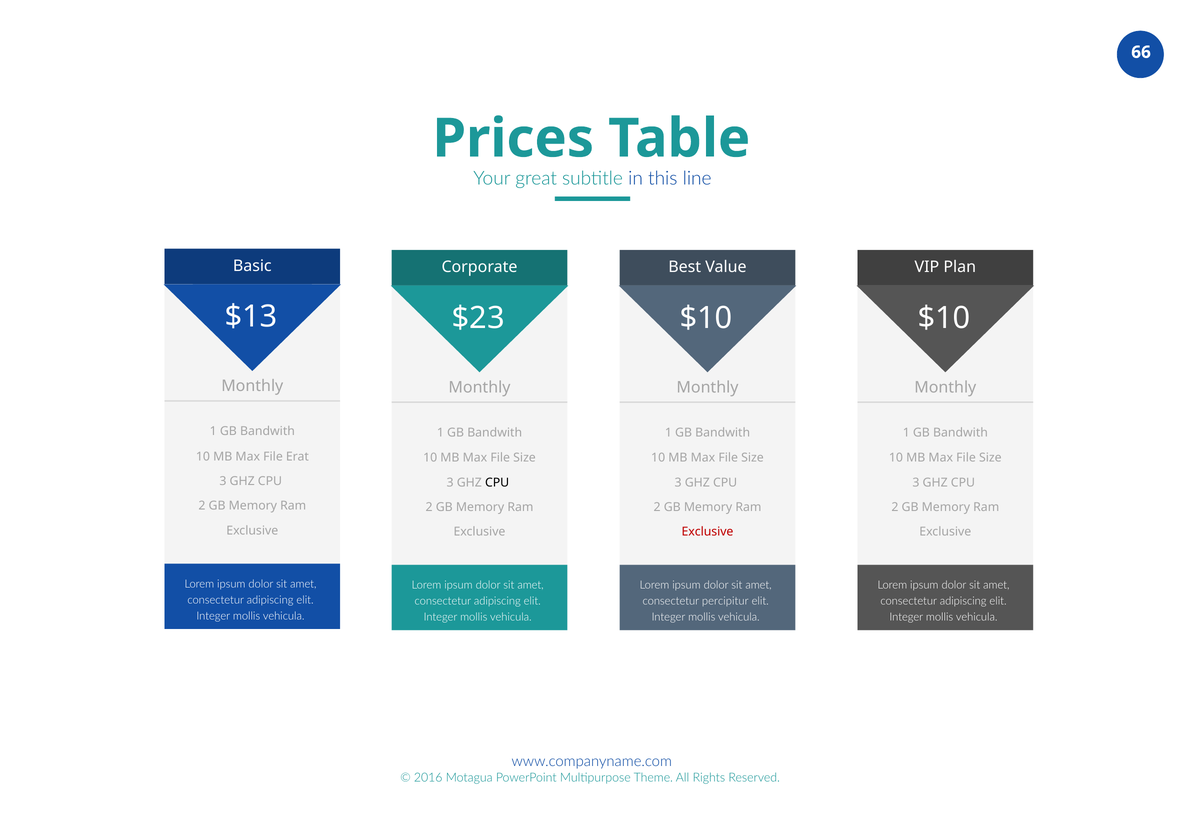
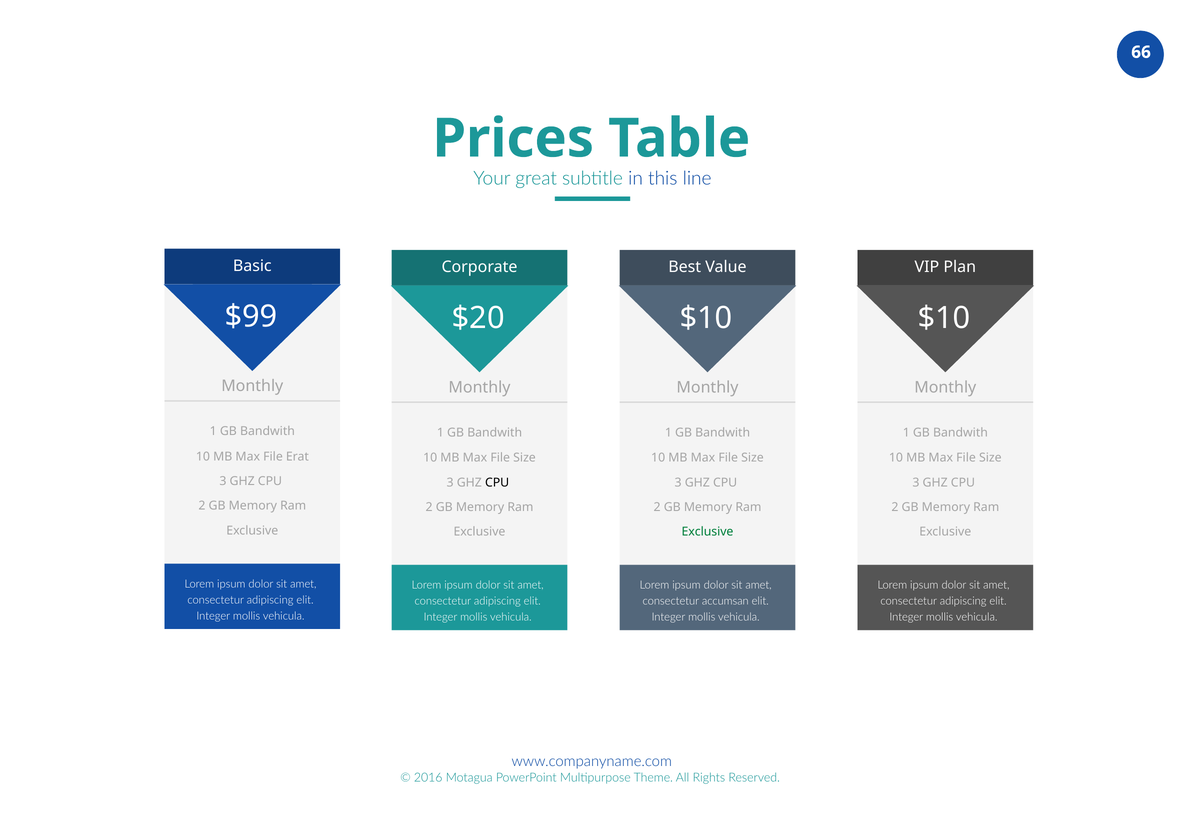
$13: $13 -> $99
$23: $23 -> $20
Exclusive at (707, 532) colour: red -> green
percipitur: percipitur -> accumsan
